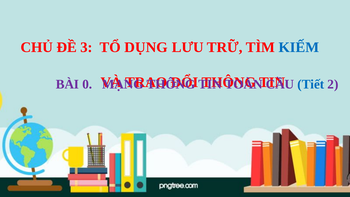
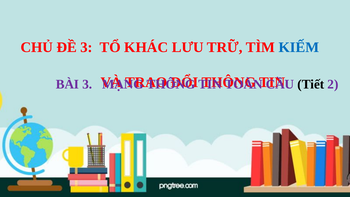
DỤNG: DỤNG -> KHÁC
BÀI 0: 0 -> 3
Tiết colour: blue -> black
